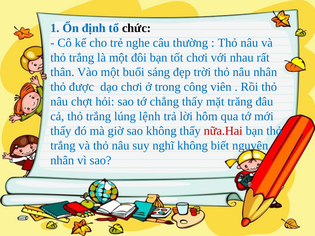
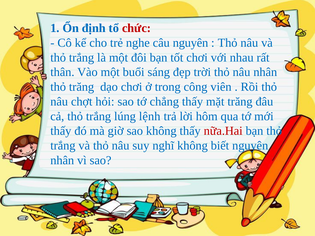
chức colour: black -> red
câu thường: thường -> nguyên
thỏ được: được -> trăng
